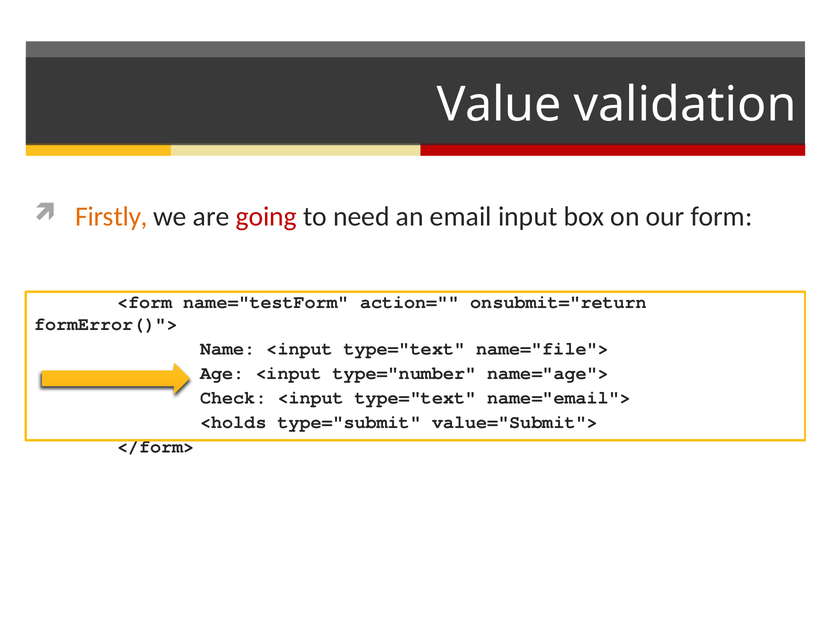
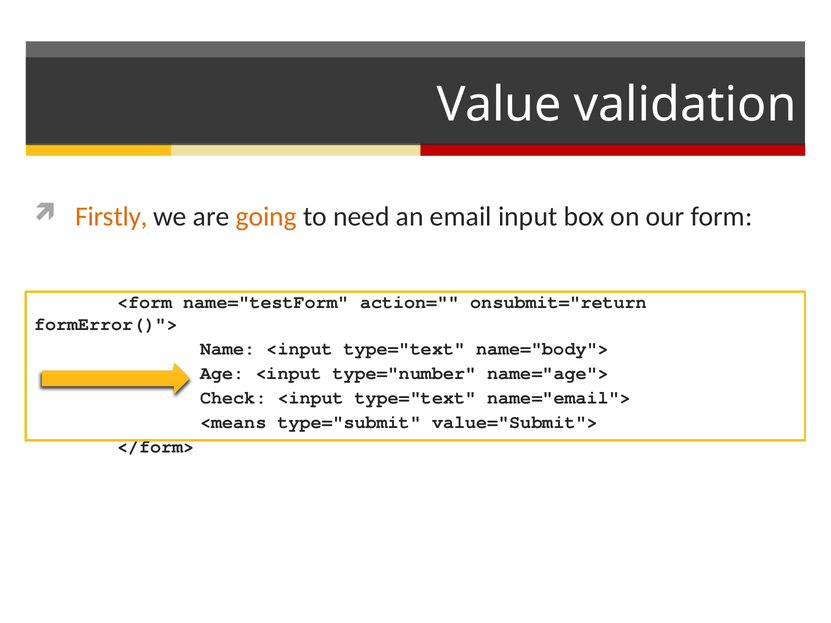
going colour: red -> orange
name="file">: name="file"> -> name="body">
<holds: <holds -> <means
